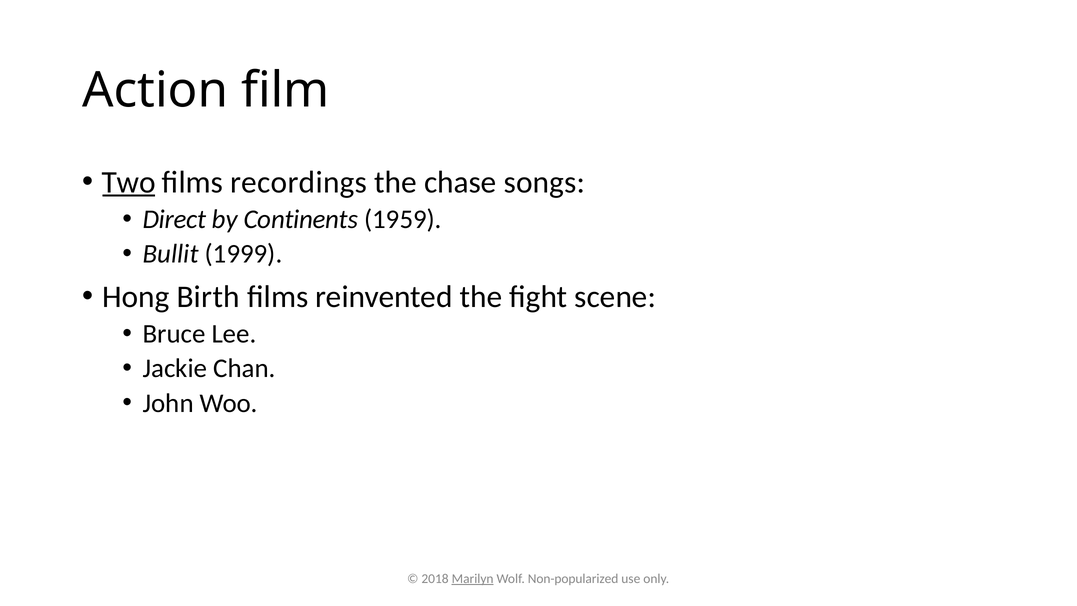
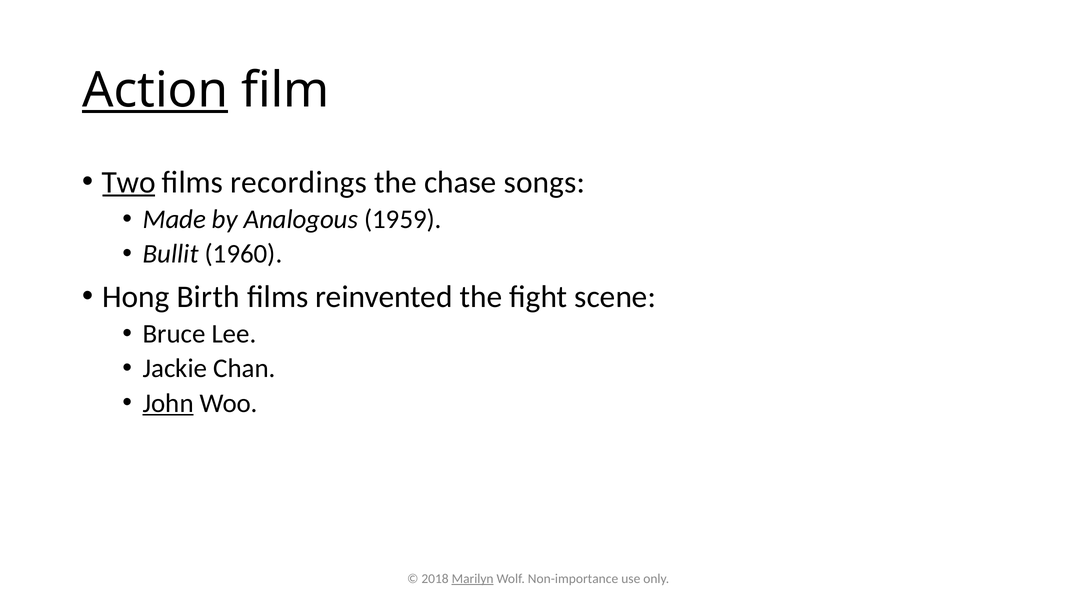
Action underline: none -> present
Direct: Direct -> Made
Continents: Continents -> Analogous
1999: 1999 -> 1960
John underline: none -> present
Non-popularized: Non-popularized -> Non-importance
